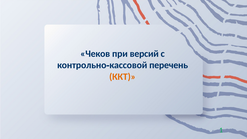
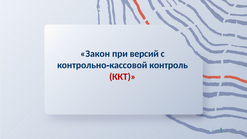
Чеков: Чеков -> Закон
перечень: перечень -> контроль
ККТ colour: orange -> red
